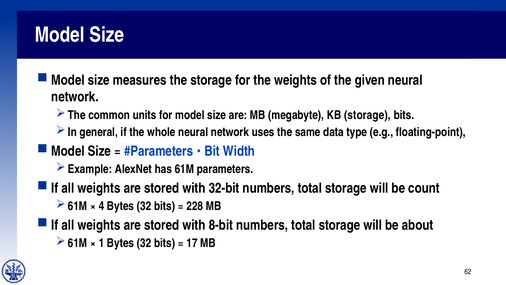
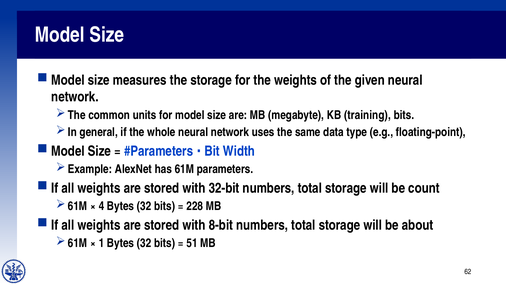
KB storage: storage -> training
17: 17 -> 51
